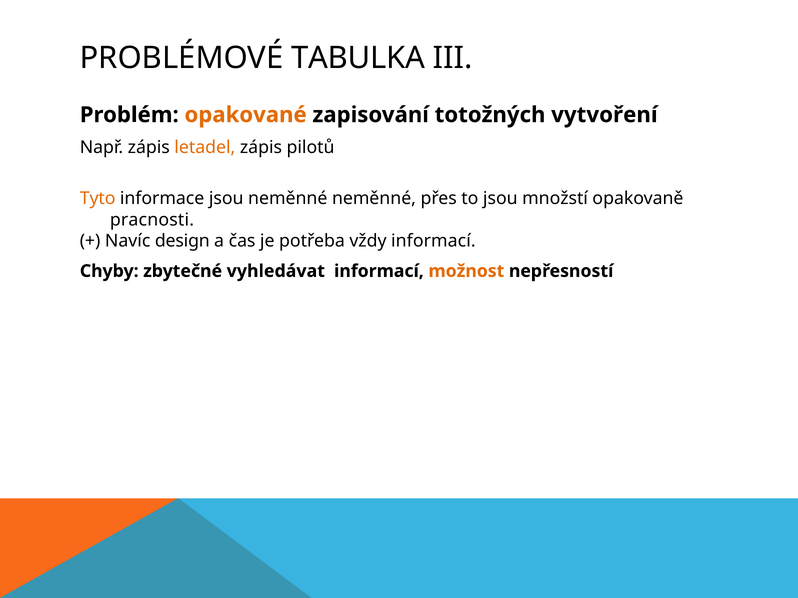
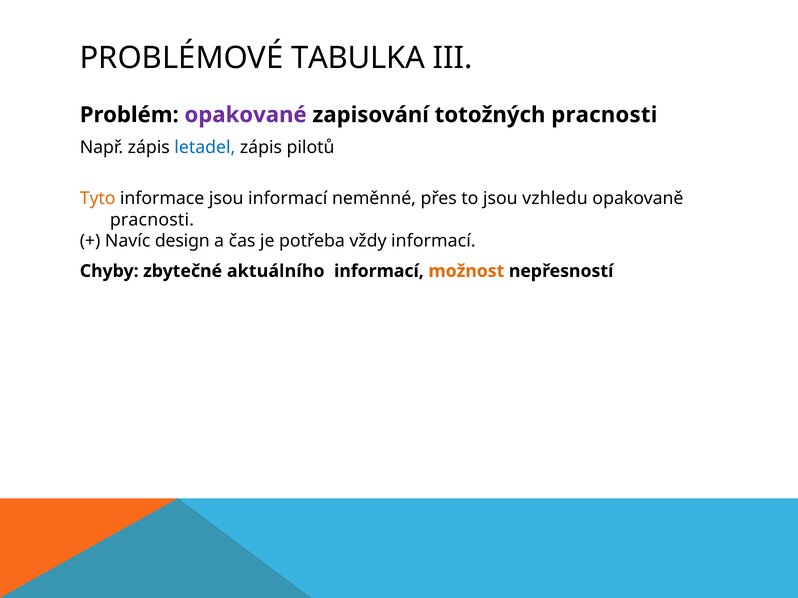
opakované colour: orange -> purple
totožných vytvoření: vytvoření -> pracnosti
letadel colour: orange -> blue
jsou neměnné: neměnné -> informací
množstí: množstí -> vzhledu
vyhledávat: vyhledávat -> aktuálního
